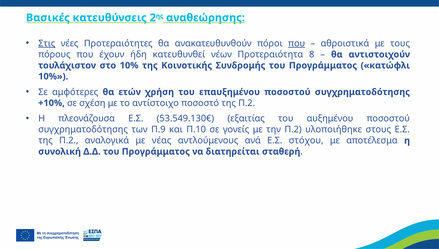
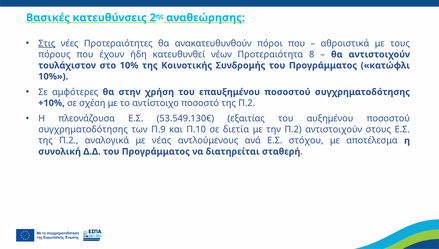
που at (297, 43) underline: present -> none
ετών: ετών -> στην
γονείς: γονείς -> διετία
Π.2 υλοποιήθηκε: υλοποιήθηκε -> αντιστοιχούν
